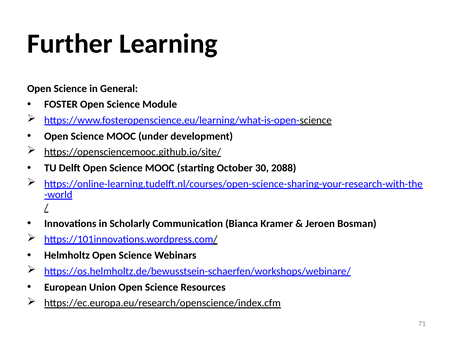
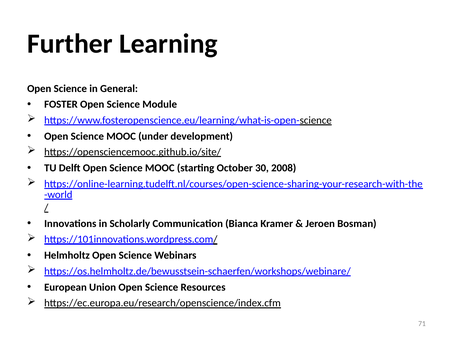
2088: 2088 -> 2008
